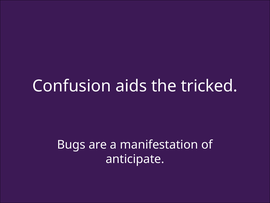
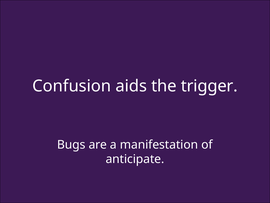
tricked: tricked -> trigger
